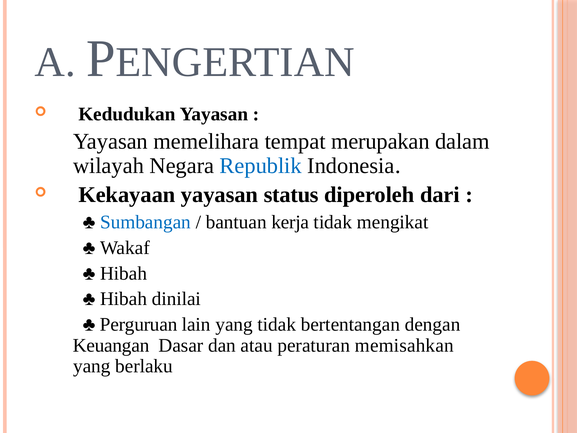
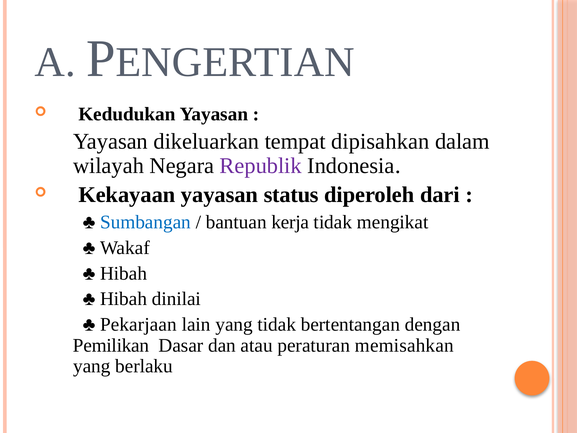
memelihara: memelihara -> dikeluarkan
merupakan: merupakan -> dipisahkan
Republik colour: blue -> purple
Perguruan: Perguruan -> Pekarjaan
Keuangan: Keuangan -> Pemilikan
